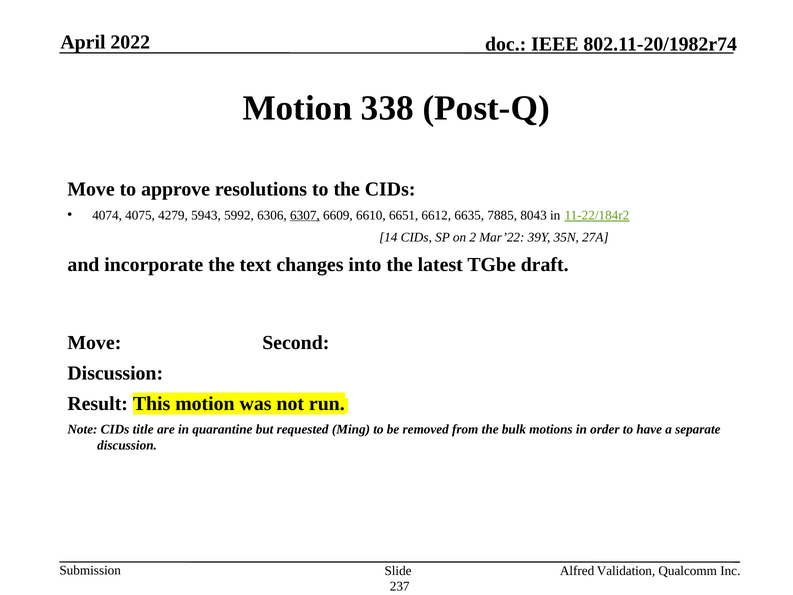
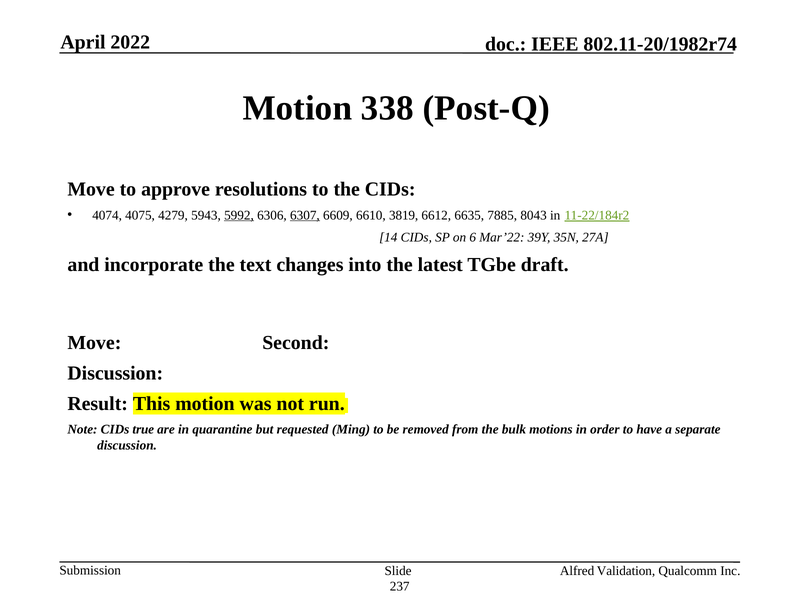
5992 underline: none -> present
6651: 6651 -> 3819
2: 2 -> 6
title: title -> true
